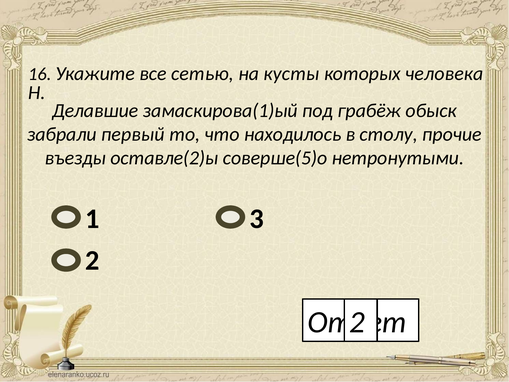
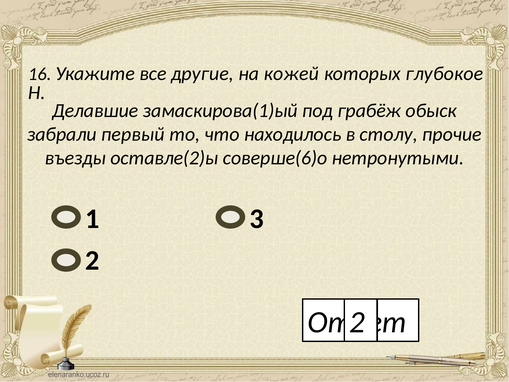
сетью: сетью -> дpyгиe
кусты: кусты -> кожей
человека: человека -> глубокое
соверше(5)о: соверше(5)о -> соверше(6)о
